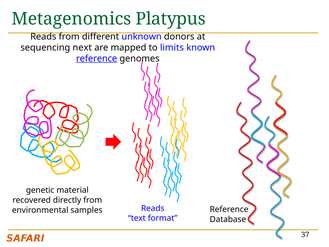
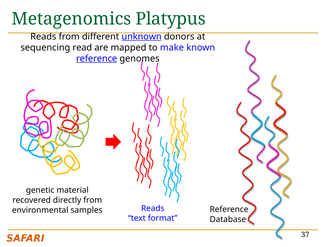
unknown underline: none -> present
next: next -> read
limits: limits -> make
